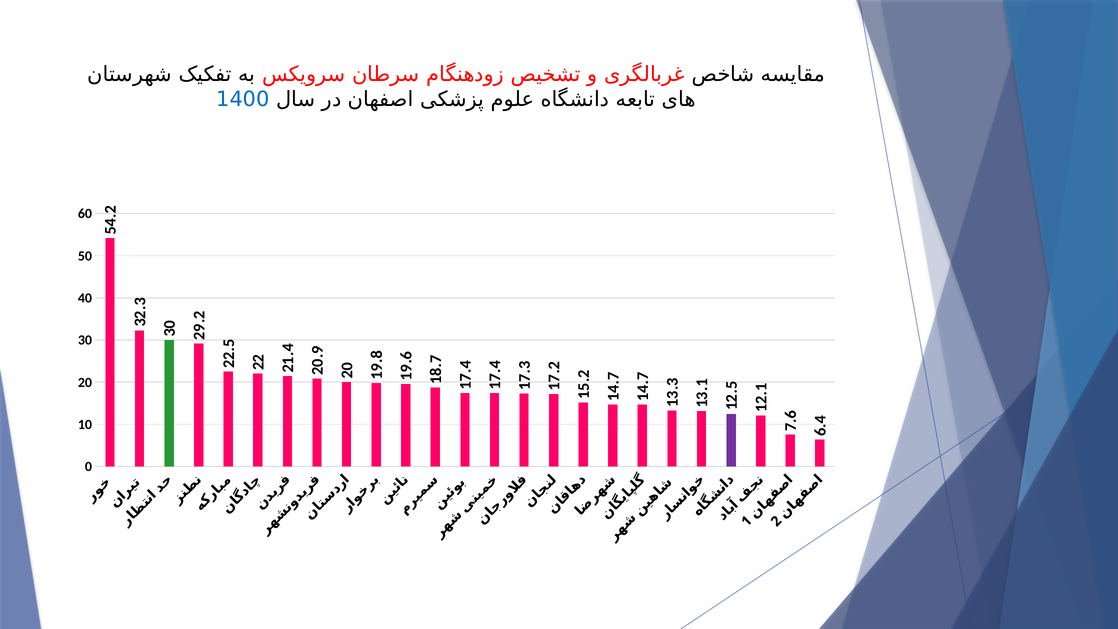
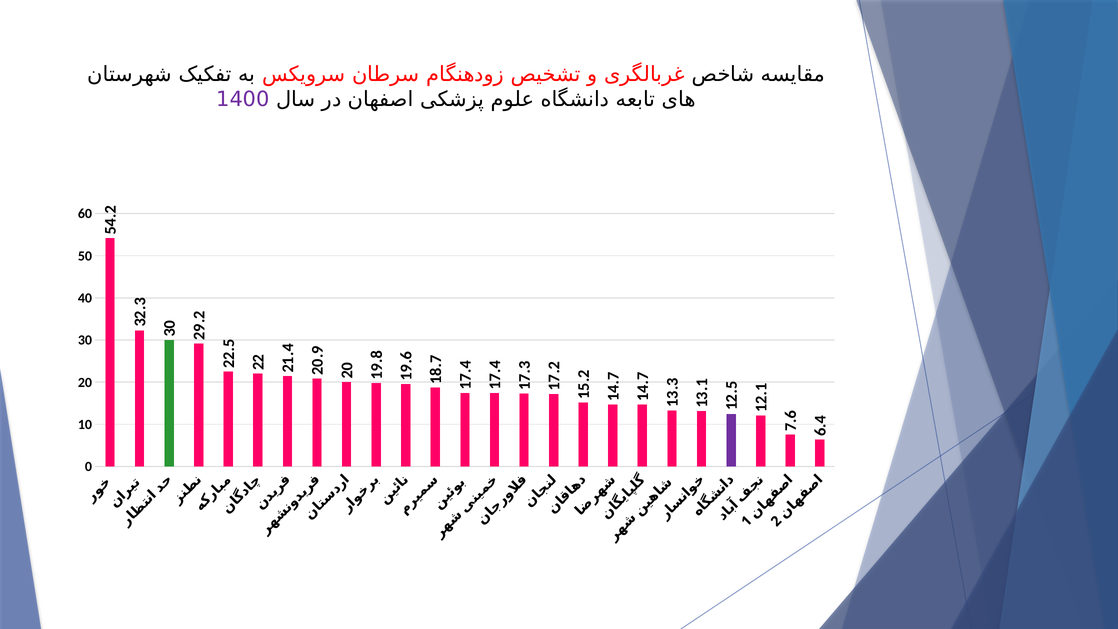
1400 colour: blue -> purple
